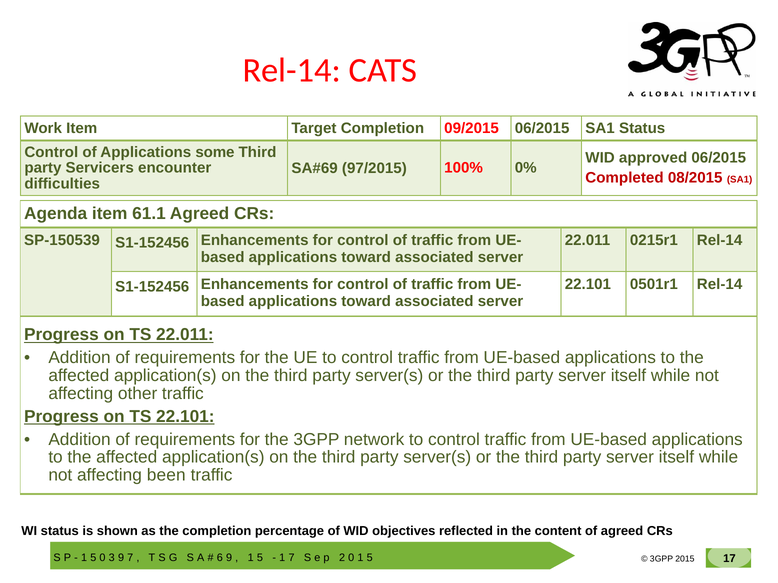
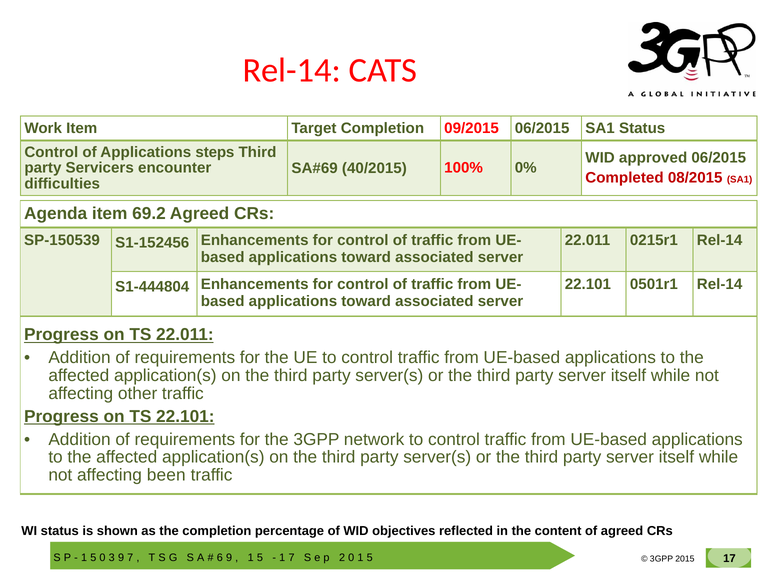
some: some -> steps
97/2015: 97/2015 -> 40/2015
61.1: 61.1 -> 69.2
S1-152456 at (152, 287): S1-152456 -> S1-444804
